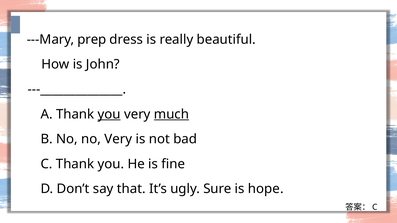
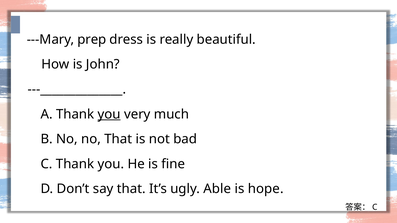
much underline: present -> none
no Very: Very -> That
Sure: Sure -> Able
